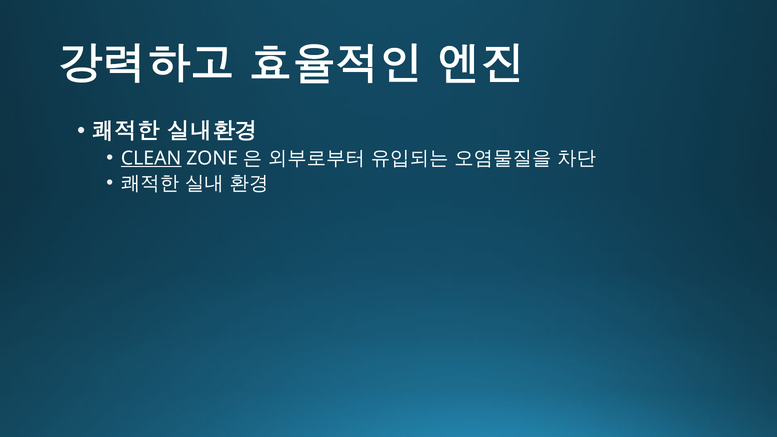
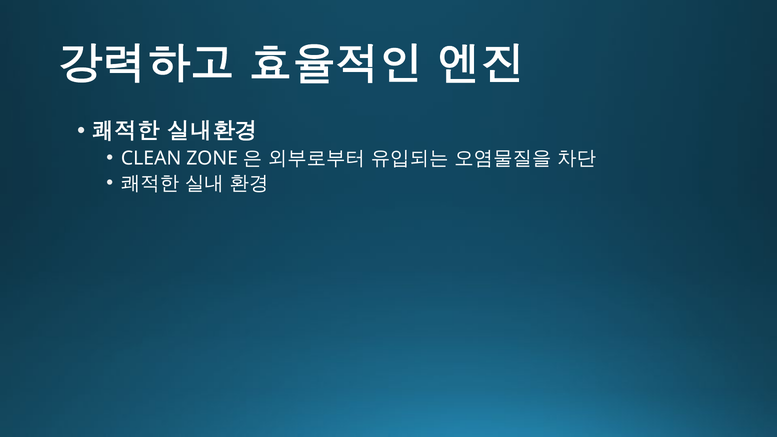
CLEAN underline: present -> none
